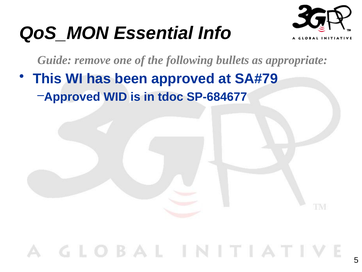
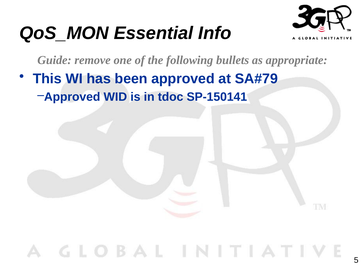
SP-684677: SP-684677 -> SP-150141
